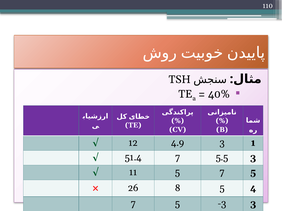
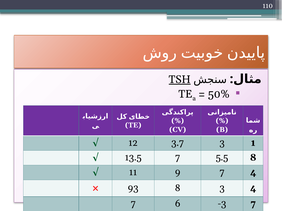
TSH underline: none -> present
40%: 40% -> 50%
4.9: 4.9 -> 3.7
51.4: 51.4 -> 13.5
5.5 3: 3 -> 8
11 5: 5 -> 9
5 at (253, 173): 5 -> 4
26: 26 -> 93
8 5: 5 -> 3
5 at (178, 204): 5 -> 6
-3 3: 3 -> 7
